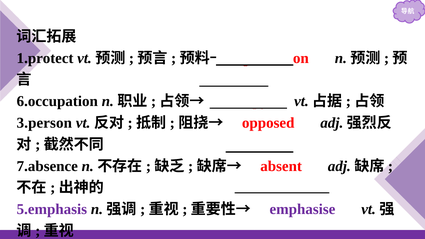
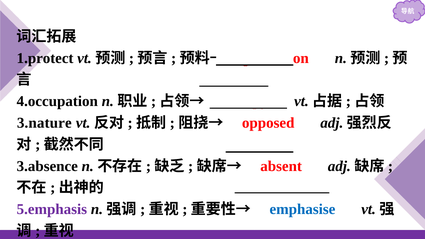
6.occupation: 6.occupation -> 4.occupation
3.person: 3.person -> 3.nature
7.absence: 7.absence -> 3.absence
emphasise colour: purple -> blue
